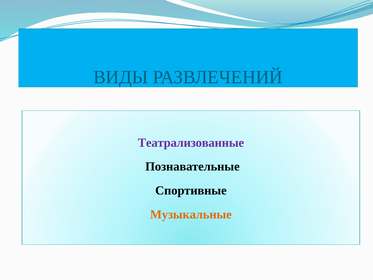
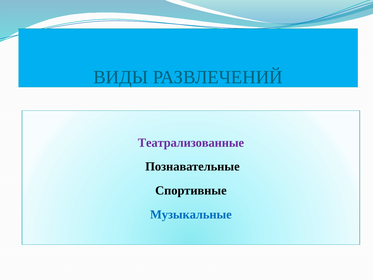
Музыкальные colour: orange -> blue
